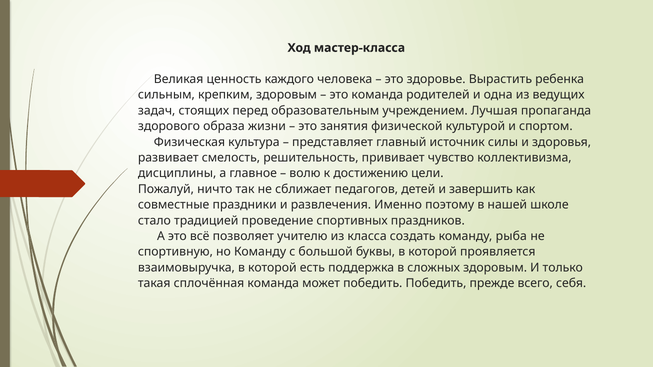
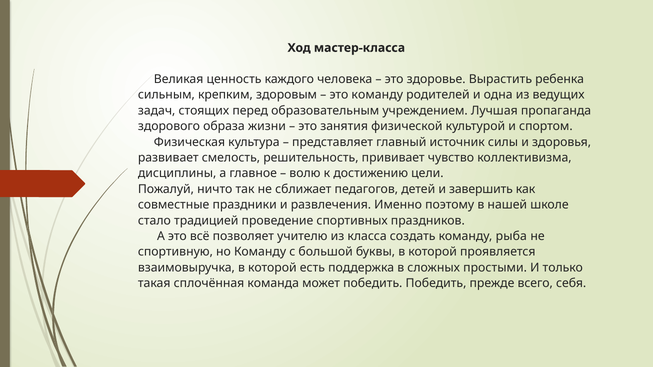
это команда: команда -> команду
сложных здоровым: здоровым -> простыми
